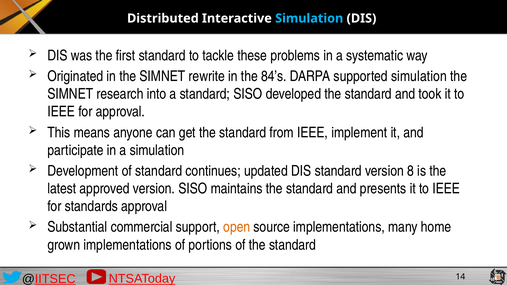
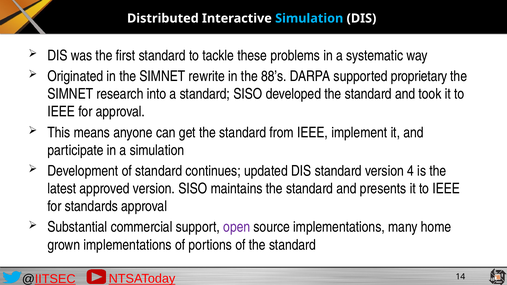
84’s: 84’s -> 88’s
supported simulation: simulation -> proprietary
8: 8 -> 4
open colour: orange -> purple
